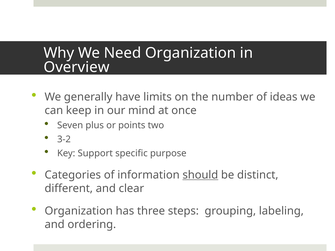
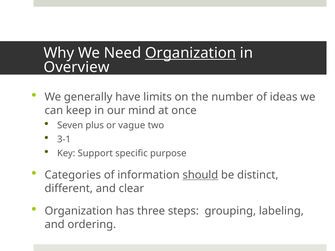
Organization at (191, 53) underline: none -> present
points: points -> vague
3-2: 3-2 -> 3-1
